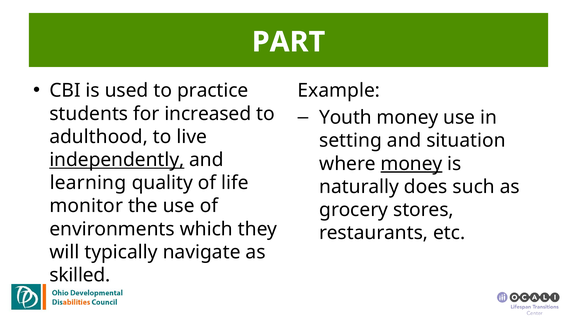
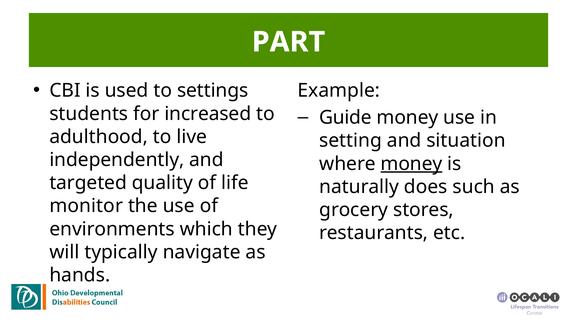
practice: practice -> settings
Youth: Youth -> Guide
independently underline: present -> none
learning: learning -> targeted
skilled: skilled -> hands
